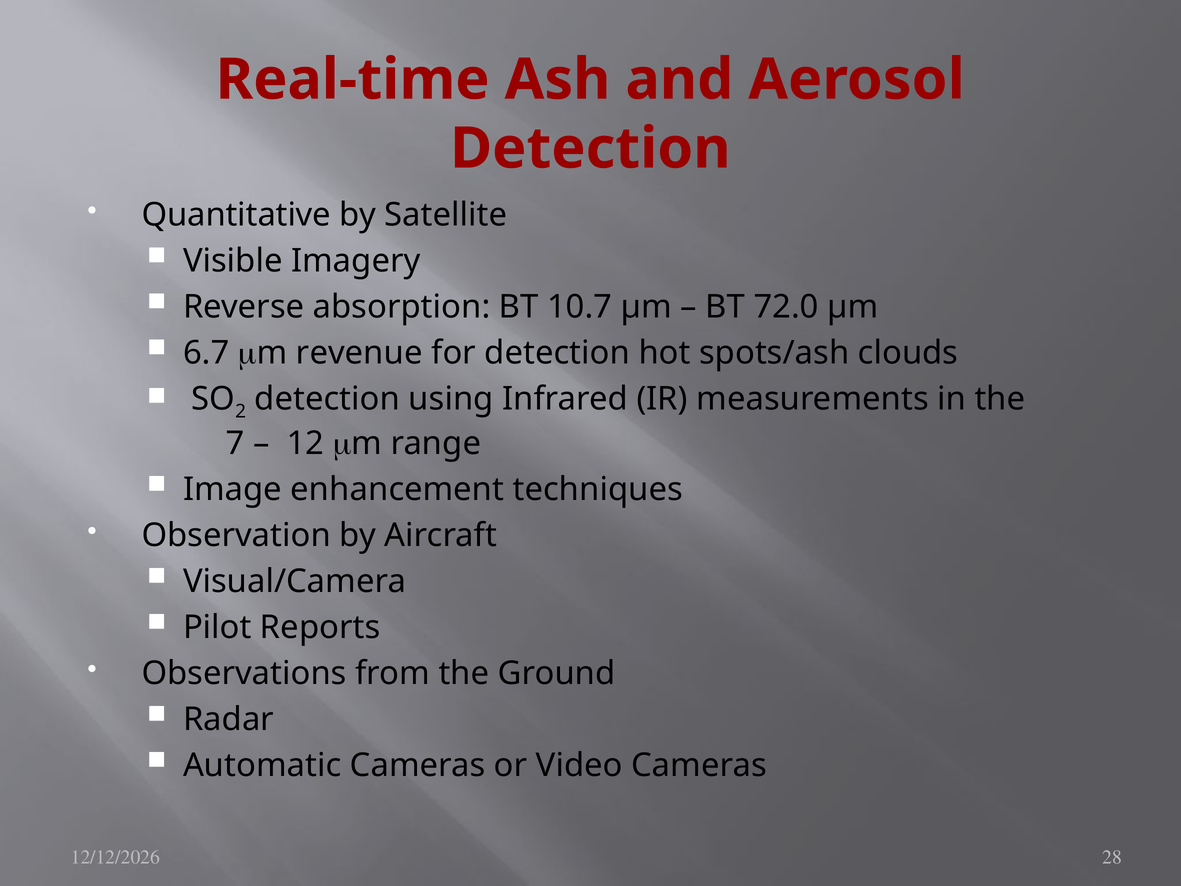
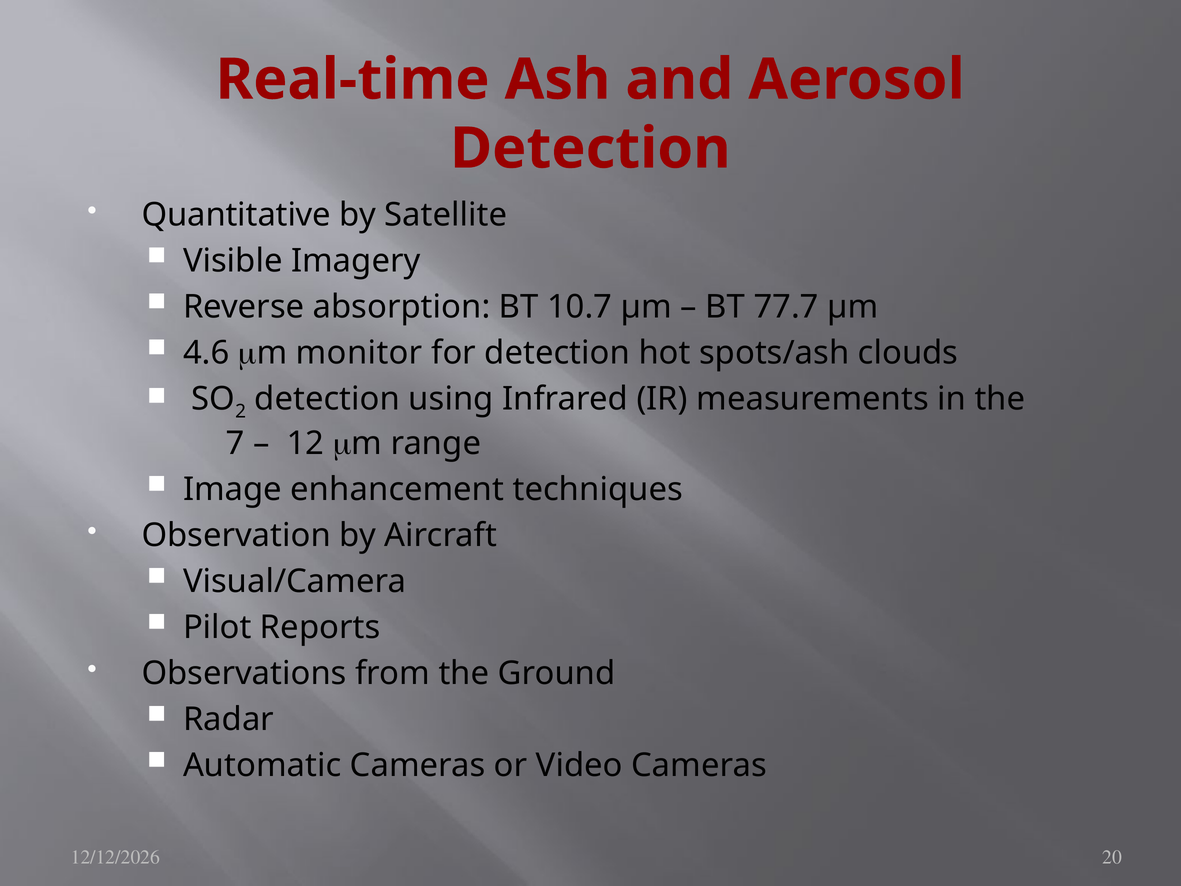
72.0: 72.0 -> 77.7
6.7: 6.7 -> 4.6
revenue: revenue -> monitor
28: 28 -> 20
